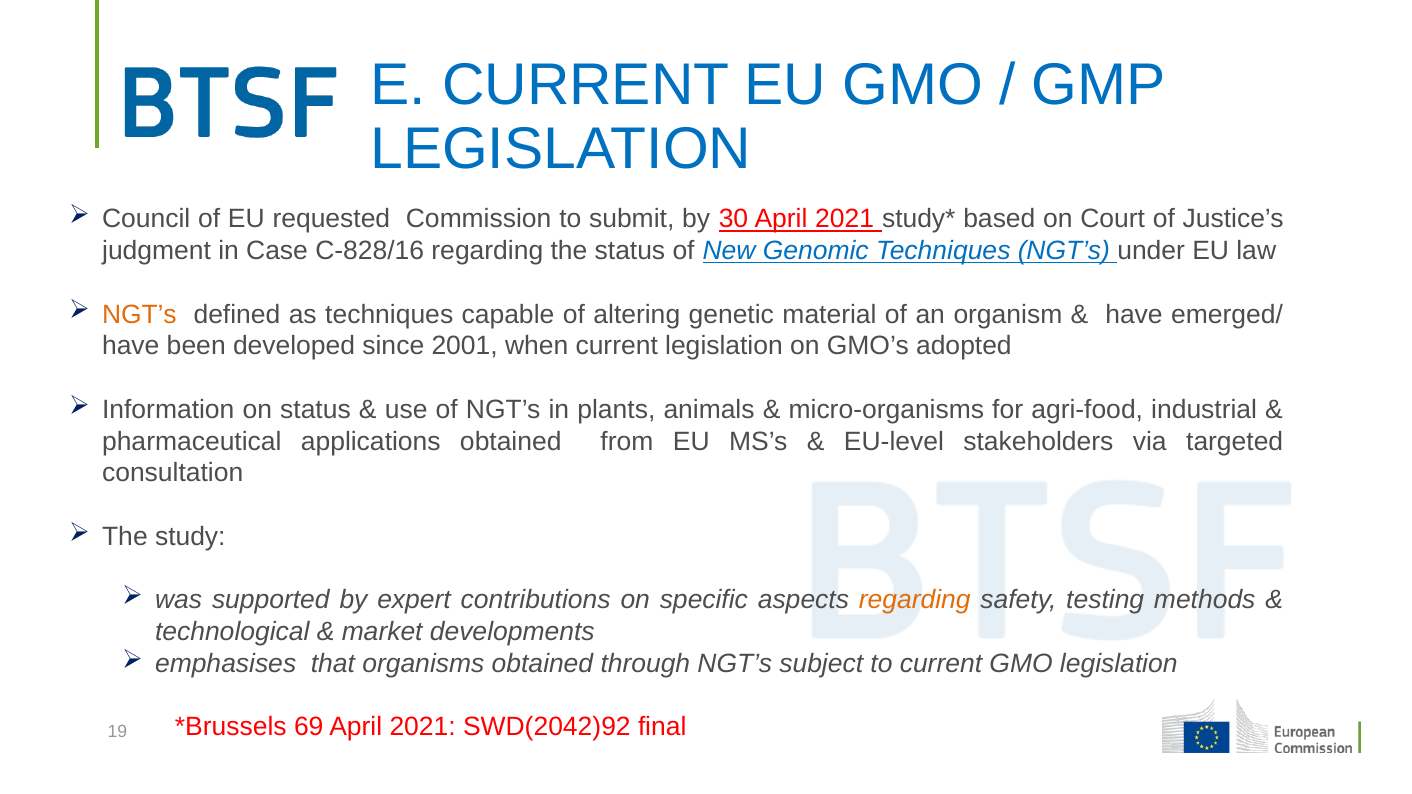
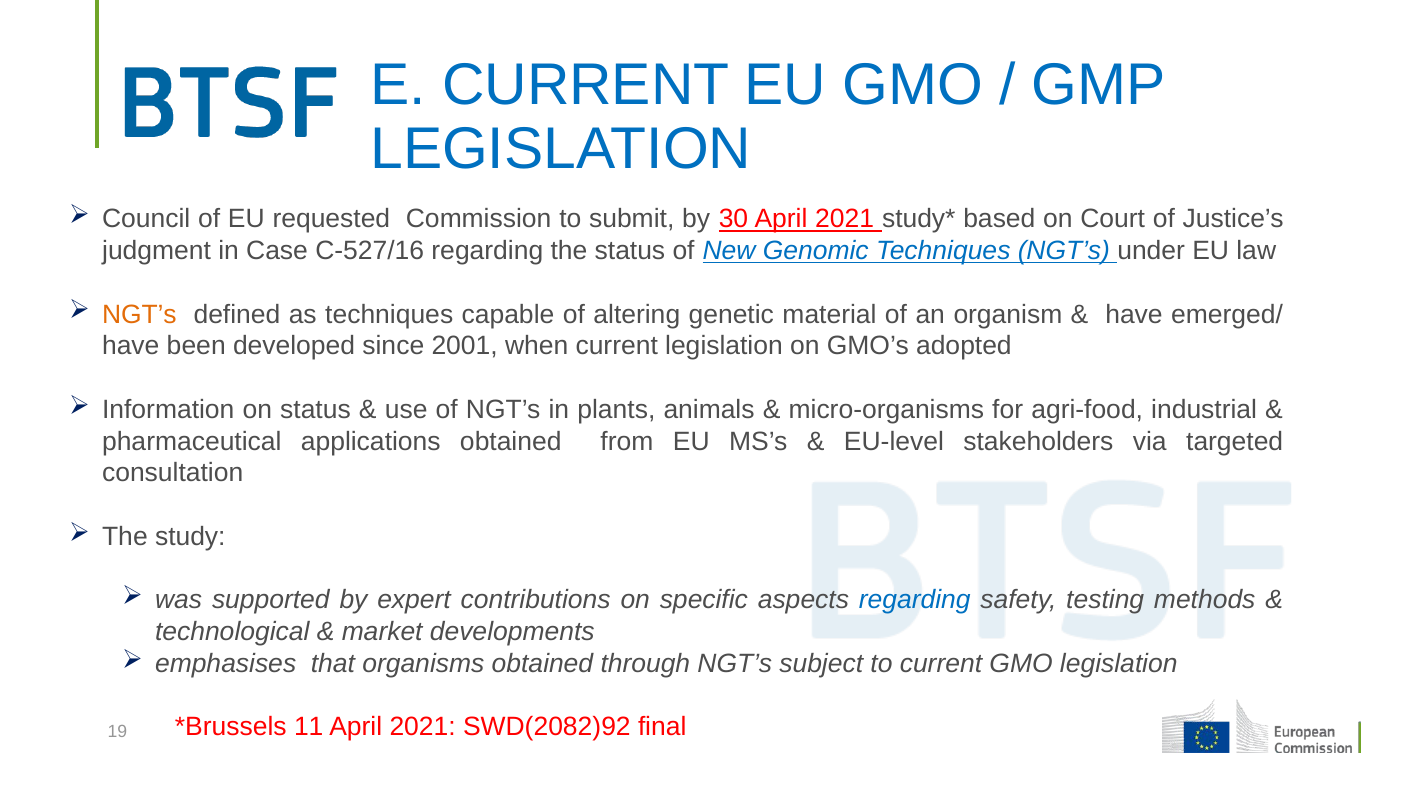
C-828/16: C-828/16 -> C-527/16
regarding at (915, 600) colour: orange -> blue
69: 69 -> 11
SWD(2042)92: SWD(2042)92 -> SWD(2082)92
